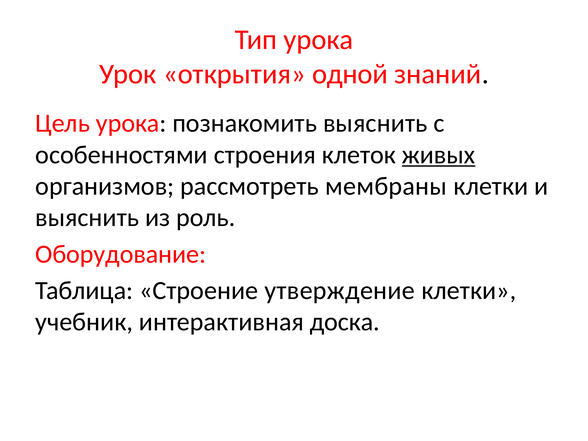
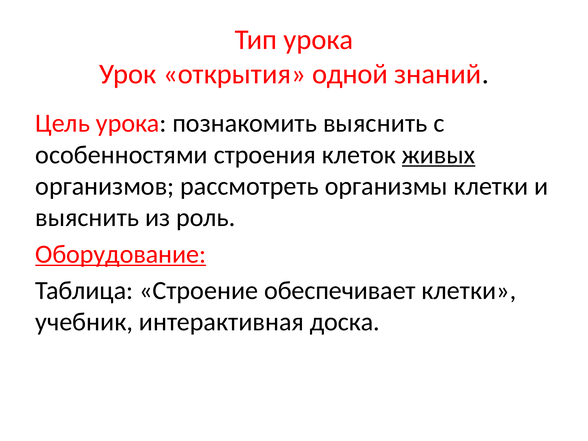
мембраны: мембраны -> организмы
Оборудование underline: none -> present
утверждение: утверждение -> обеспечивает
